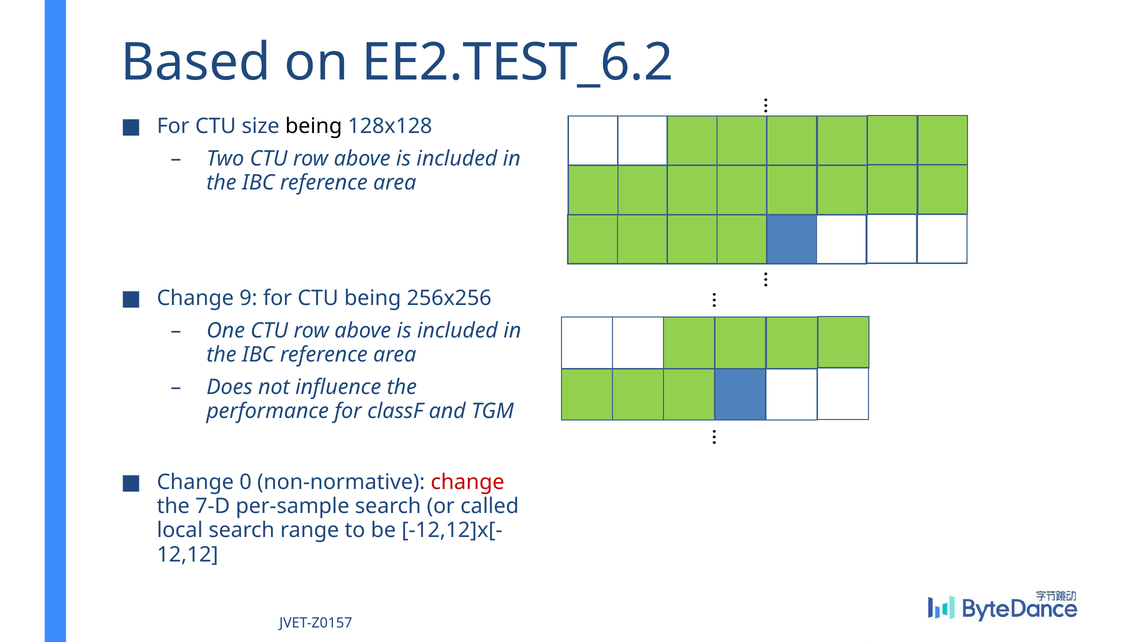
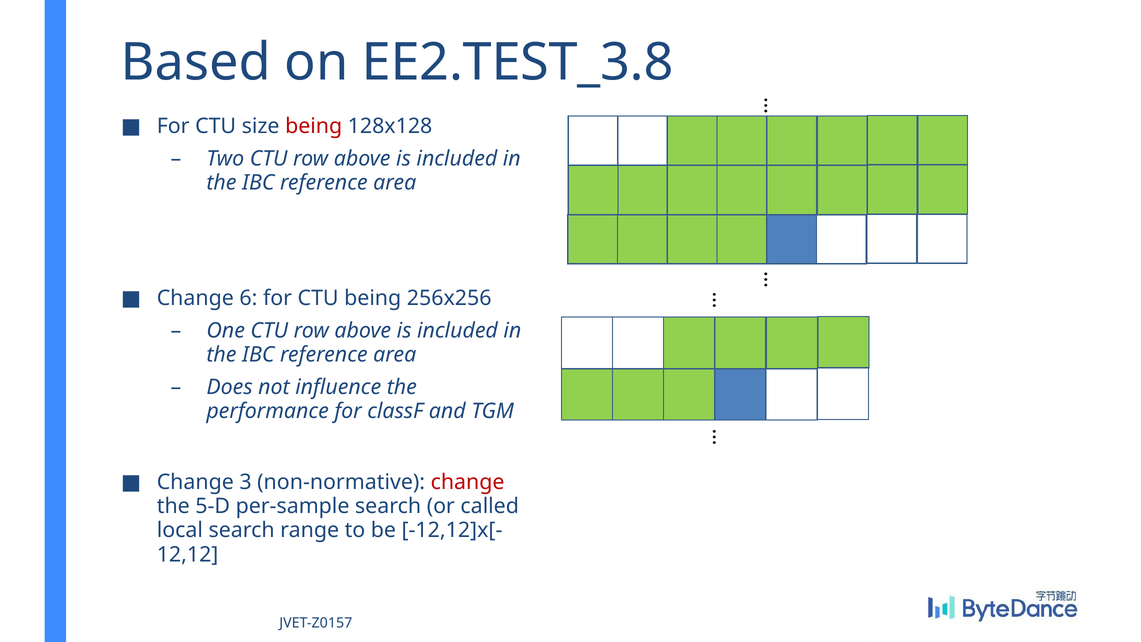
EE2.TEST_6.2: EE2.TEST_6.2 -> EE2.TEST_3.8
being at (314, 126) colour: black -> red
9: 9 -> 6
0: 0 -> 3
7-D: 7-D -> 5-D
